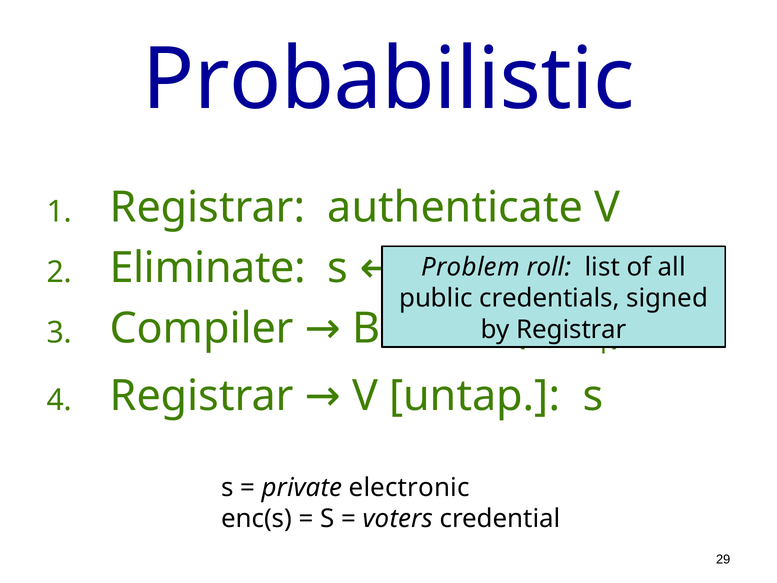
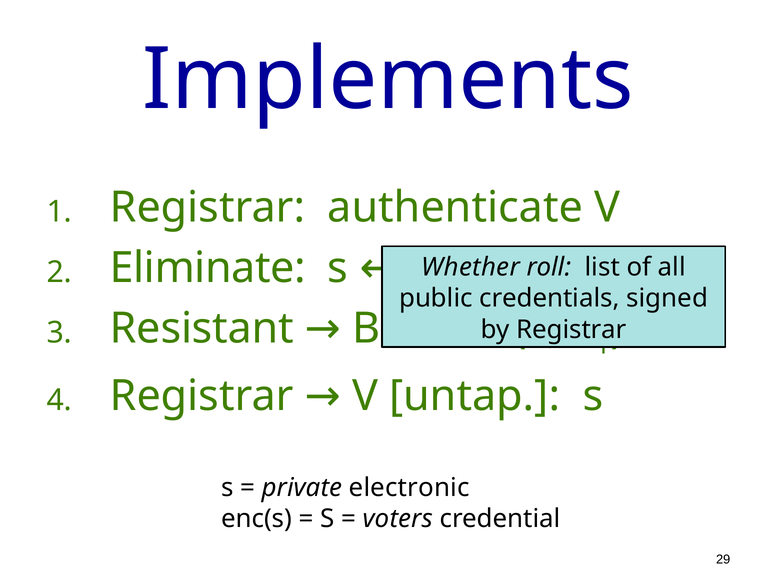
Probabilistic: Probabilistic -> Implements
Problem: Problem -> Whether
Compiler: Compiler -> Resistant
